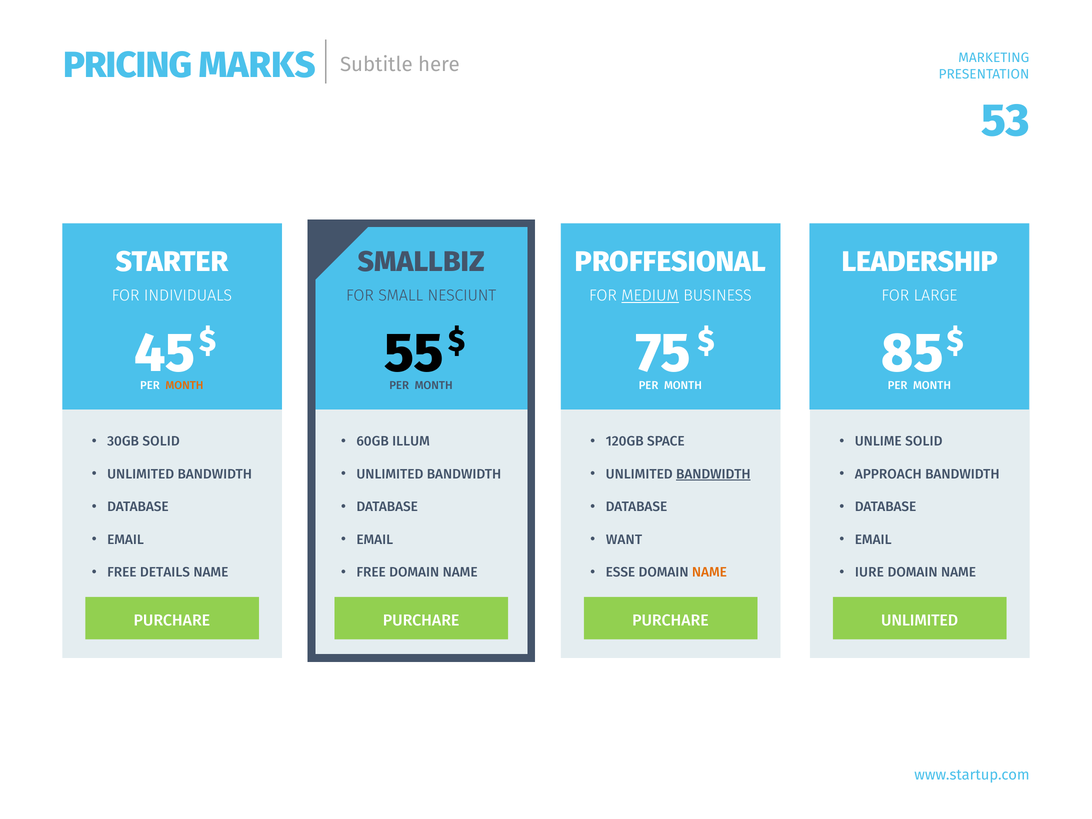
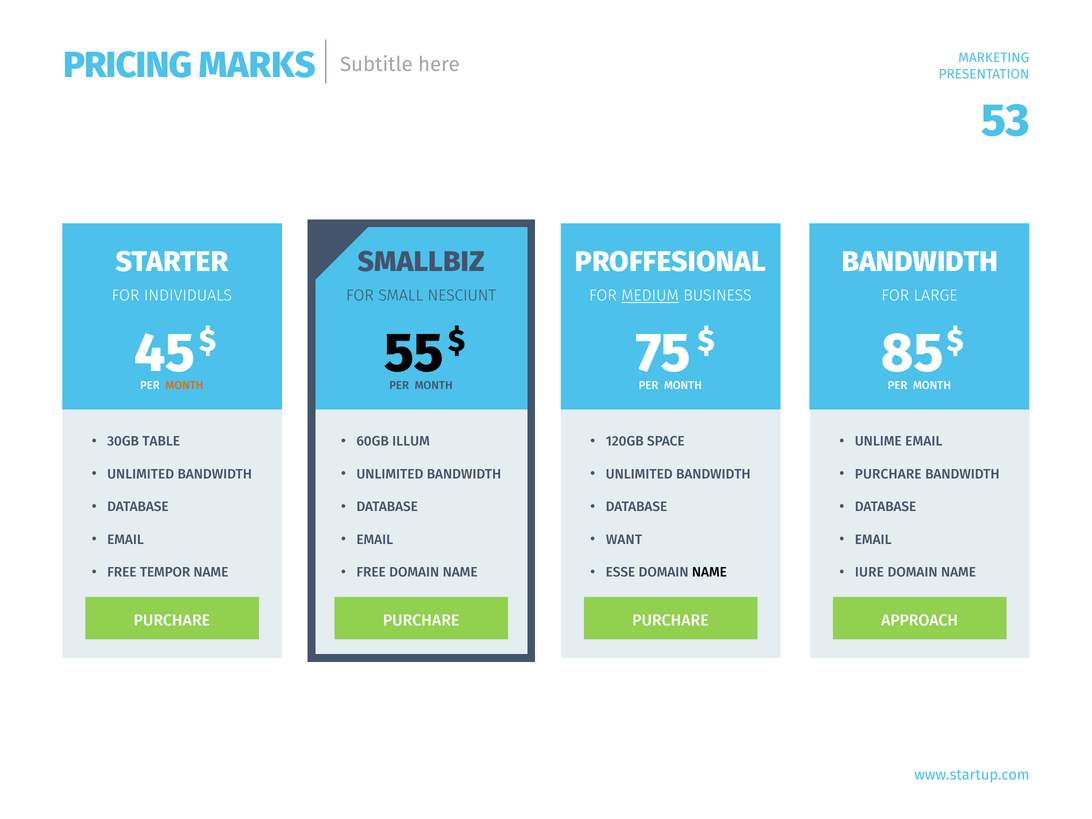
LEADERSHIP at (920, 262): LEADERSHIP -> BANDWIDTH
30GB SOLID: SOLID -> TABLE
UNLIME SOLID: SOLID -> EMAIL
BANDWIDTH at (713, 474) underline: present -> none
APPROACH at (888, 474): APPROACH -> PURCHARE
DETAILS: DETAILS -> TEMPOR
NAME at (709, 572) colour: orange -> black
UNLIMITED at (920, 621): UNLIMITED -> APPROACH
